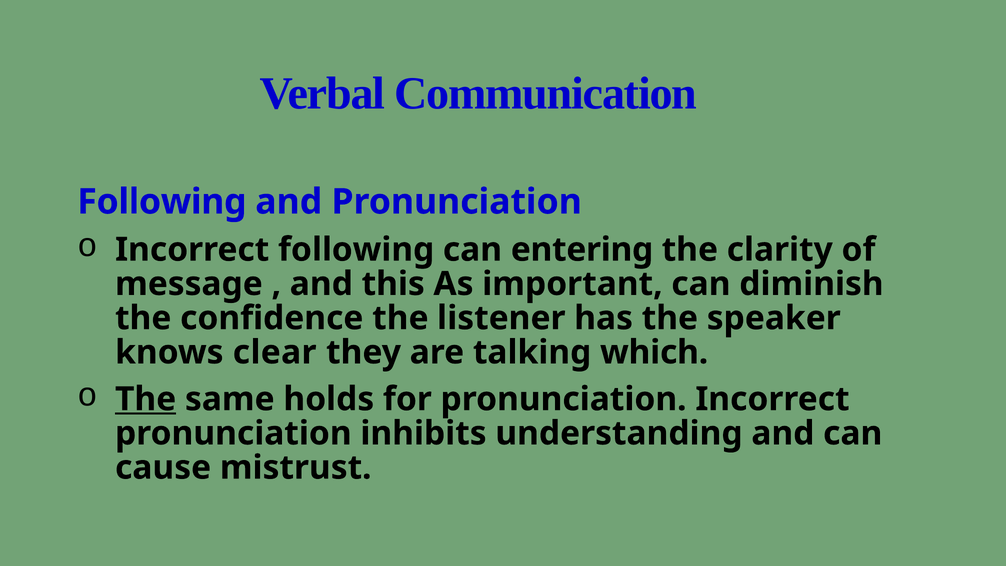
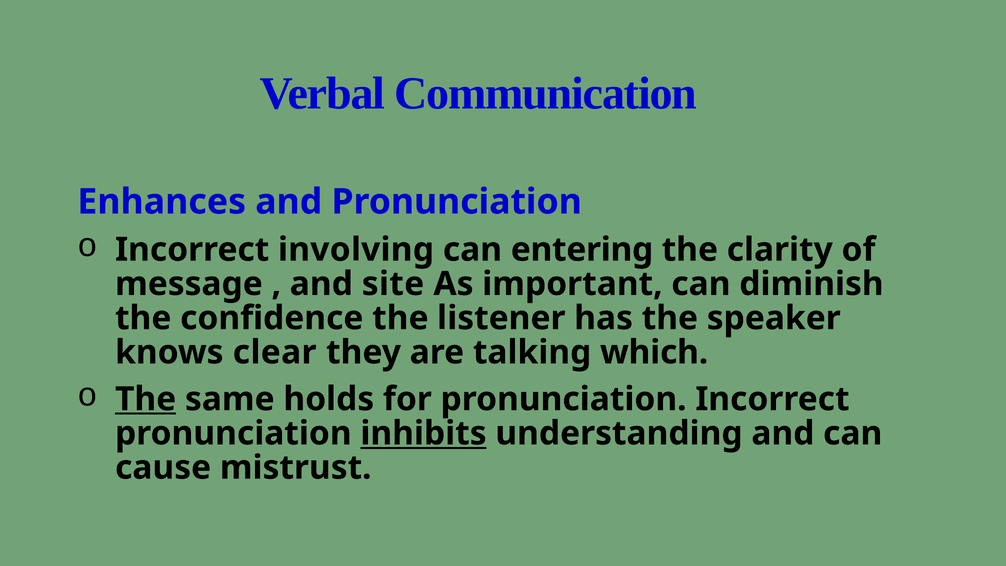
Following at (162, 202): Following -> Enhances
Incorrect following: following -> involving
this: this -> site
inhibits underline: none -> present
